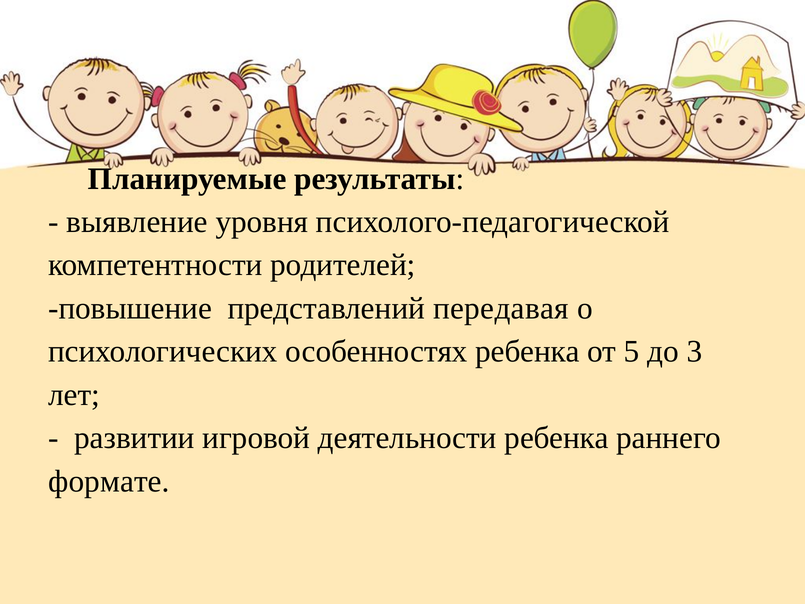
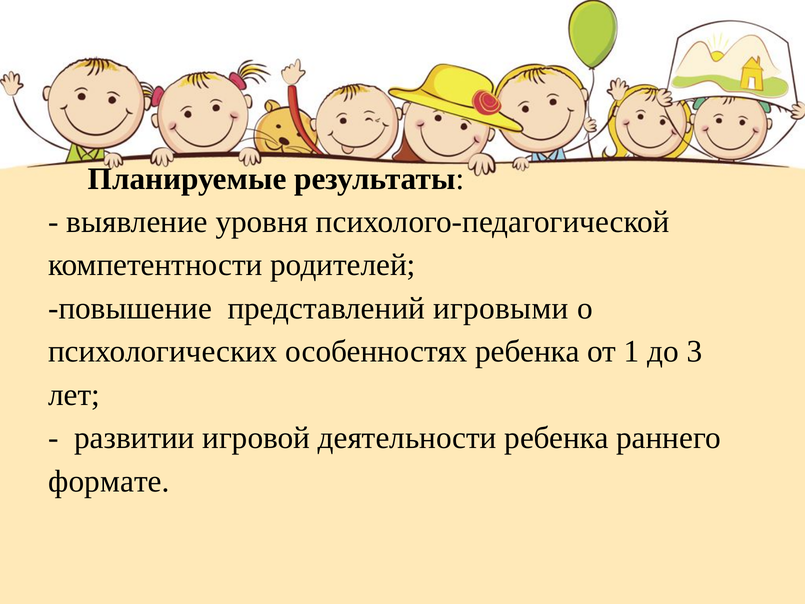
передавая: передавая -> игровыми
5: 5 -> 1
